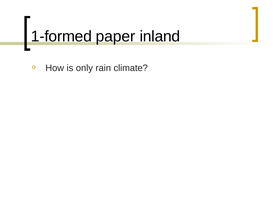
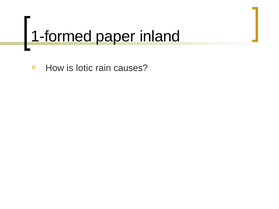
only: only -> lotic
climate: climate -> causes
